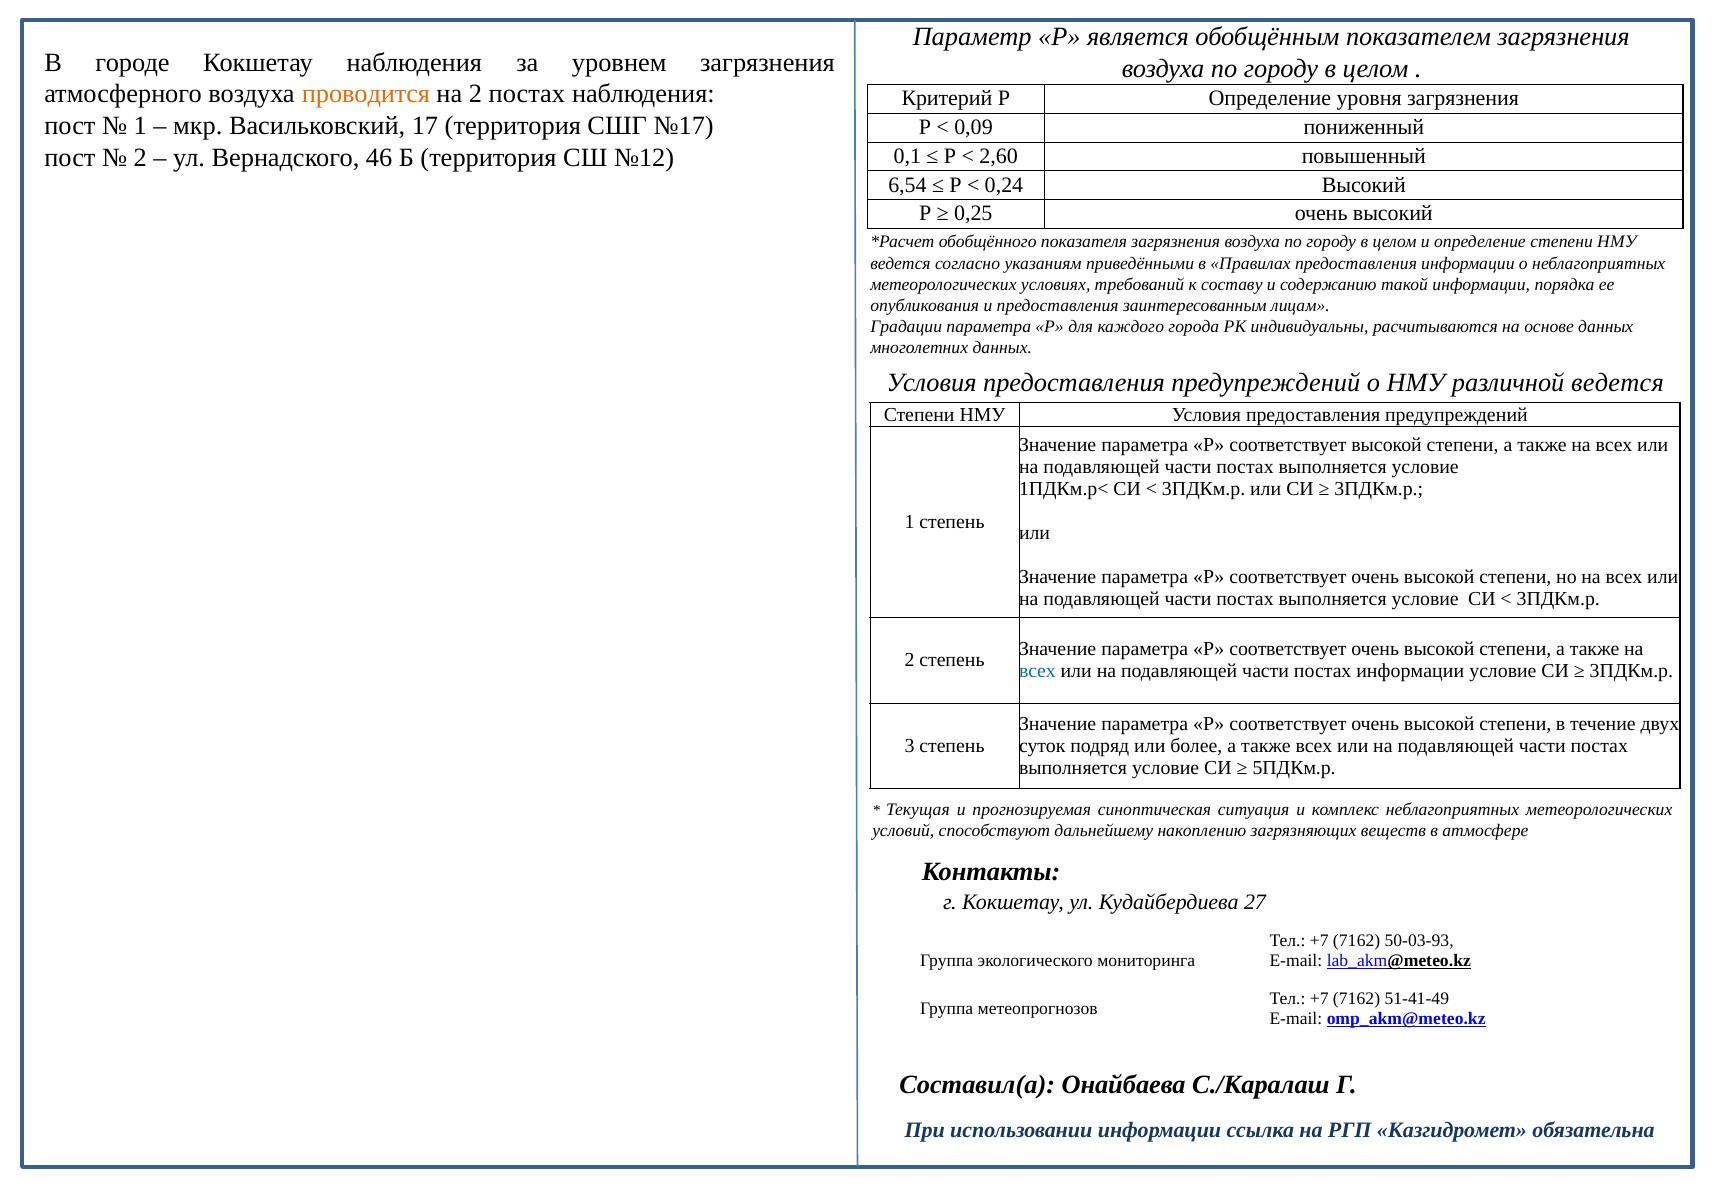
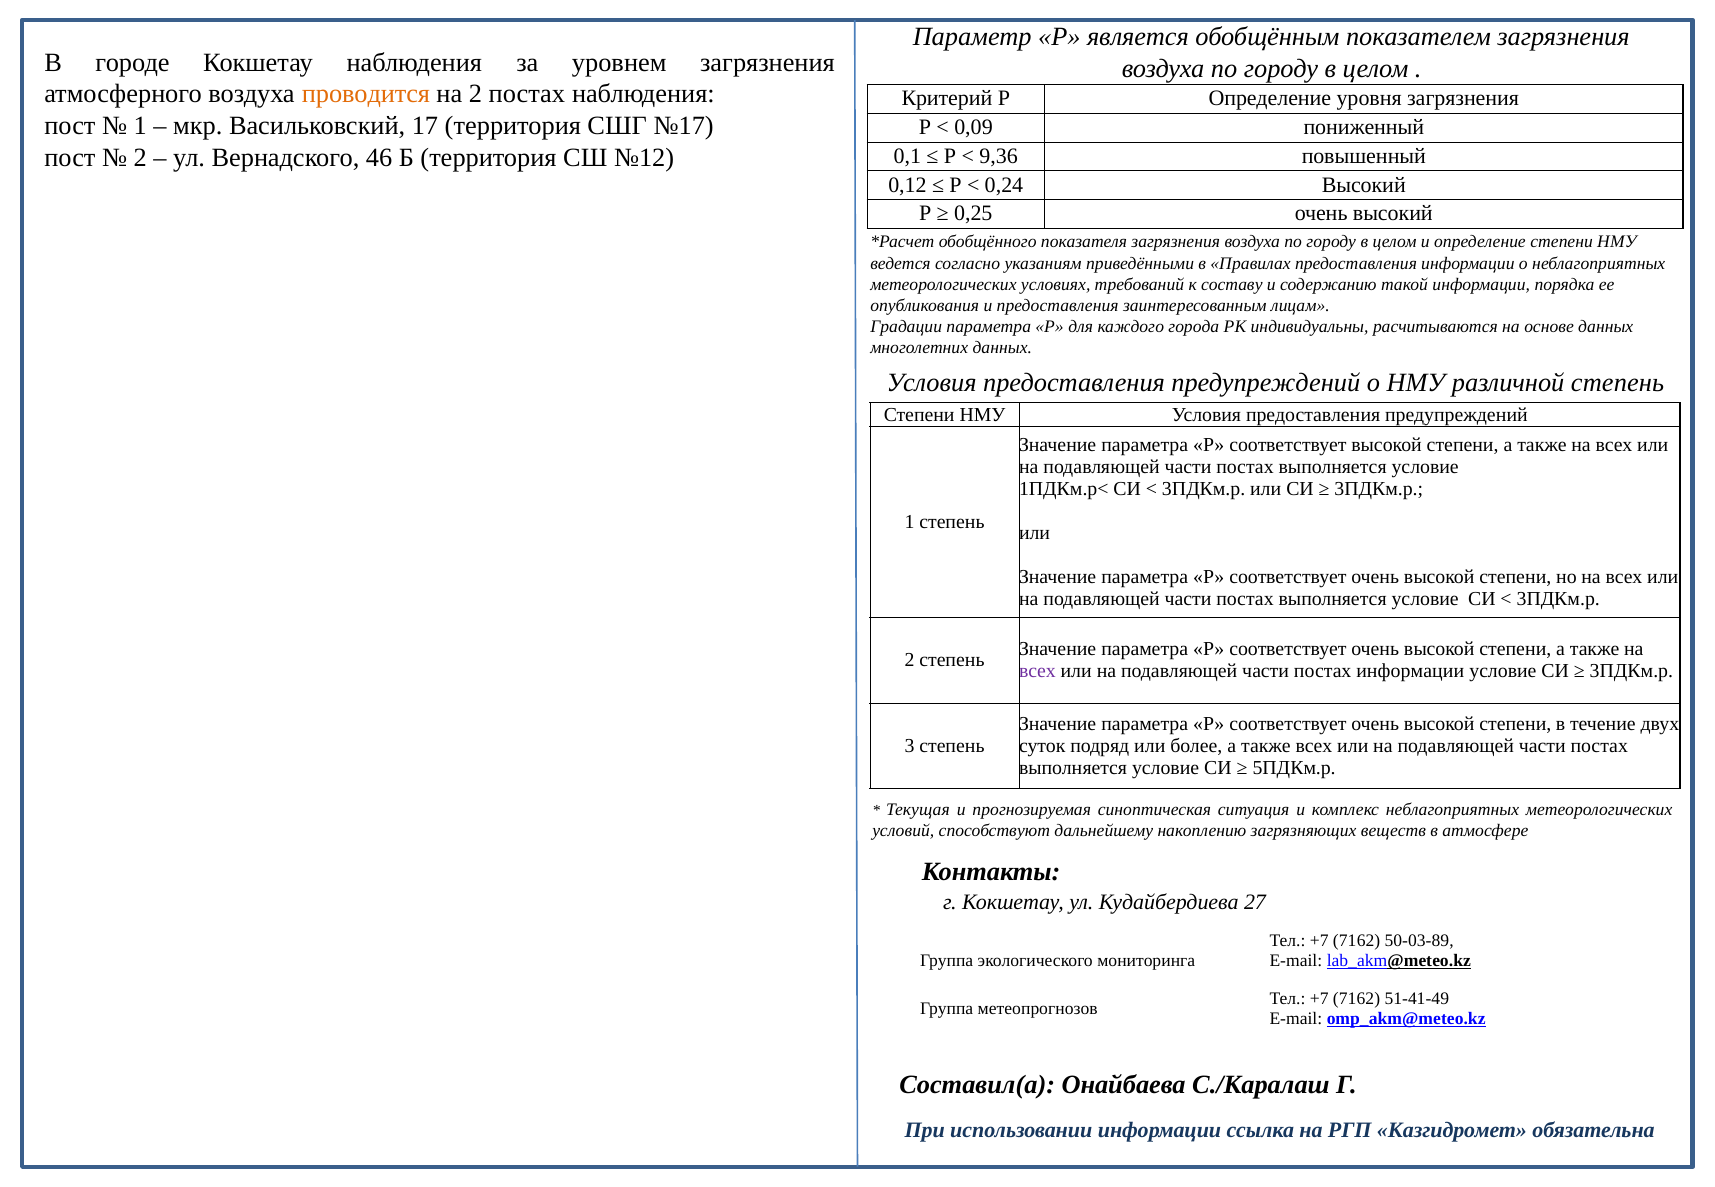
2,60: 2,60 -> 9,36
6,54: 6,54 -> 0,12
различной ведется: ведется -> степень
всех at (1037, 671) colour: blue -> purple
50-03-93: 50-03-93 -> 50-03-89
